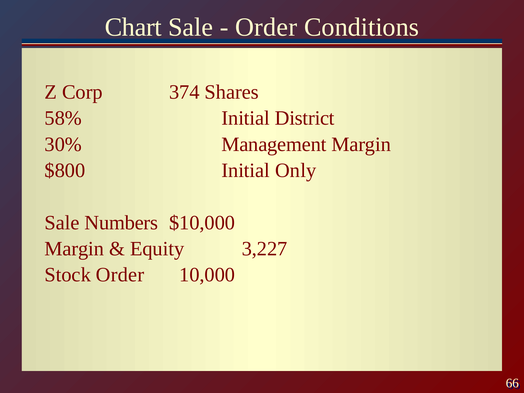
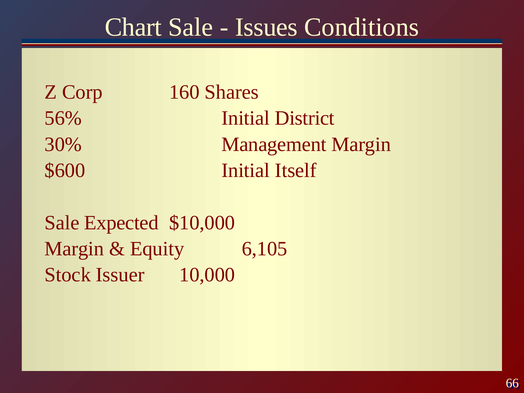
Order at (266, 27): Order -> Issues
374: 374 -> 160
58%: 58% -> 56%
$800: $800 -> $600
Only: Only -> Itself
Numbers: Numbers -> Expected
3,227: 3,227 -> 6,105
Stock Order: Order -> Issuer
